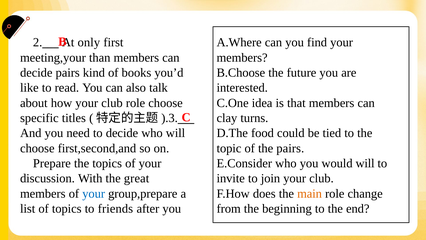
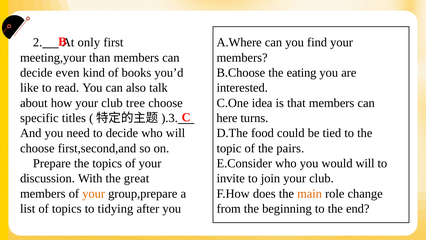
decide pairs: pairs -> even
future: future -> eating
club role: role -> tree
clay: clay -> here
your at (94, 193) colour: blue -> orange
friends: friends -> tidying
